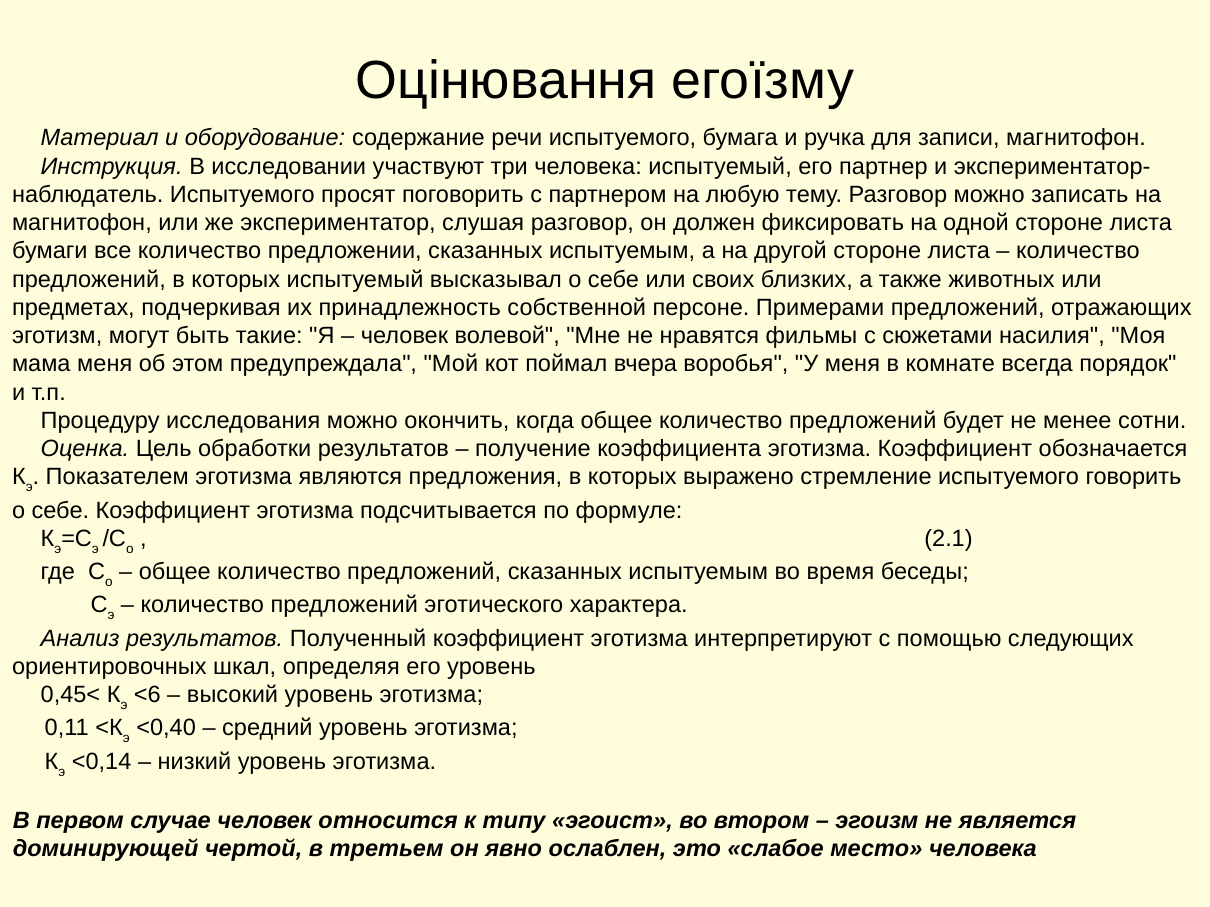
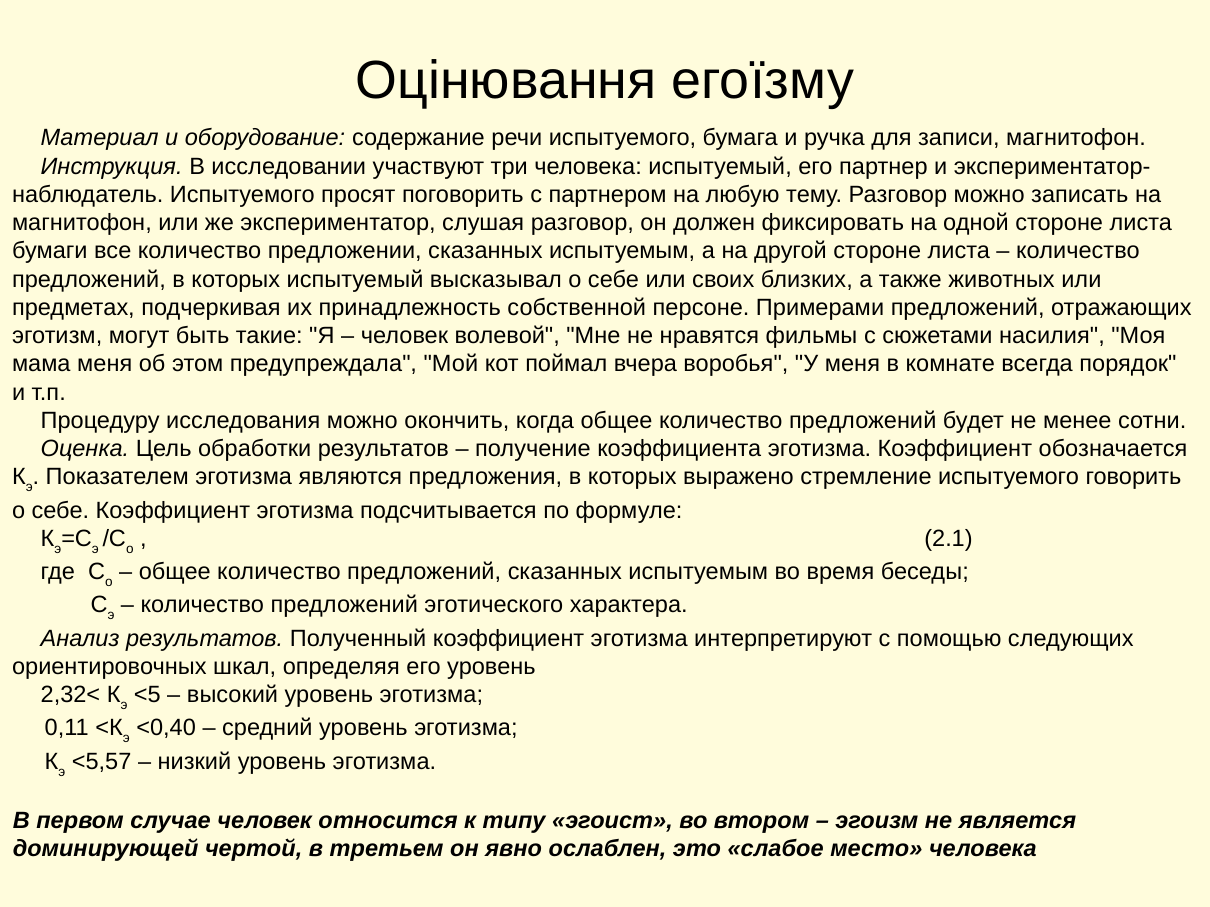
0,45<: 0,45< -> 2,32<
<6: <6 -> <5
<0,14: <0,14 -> <5,57
